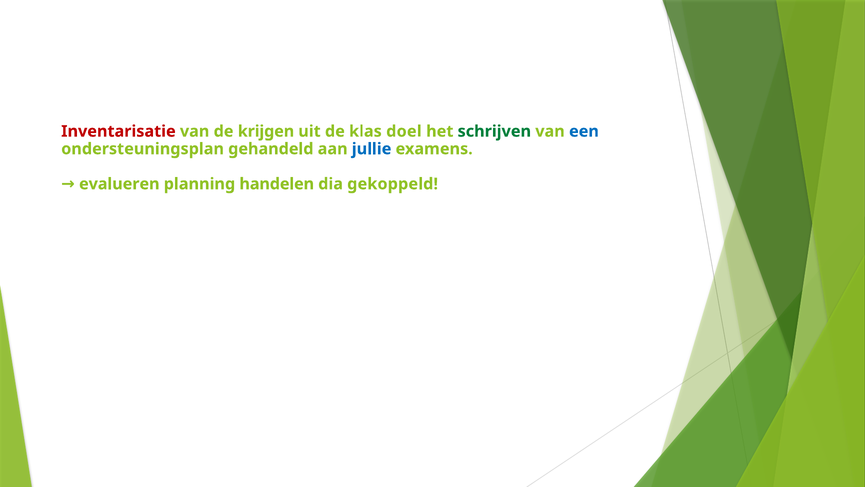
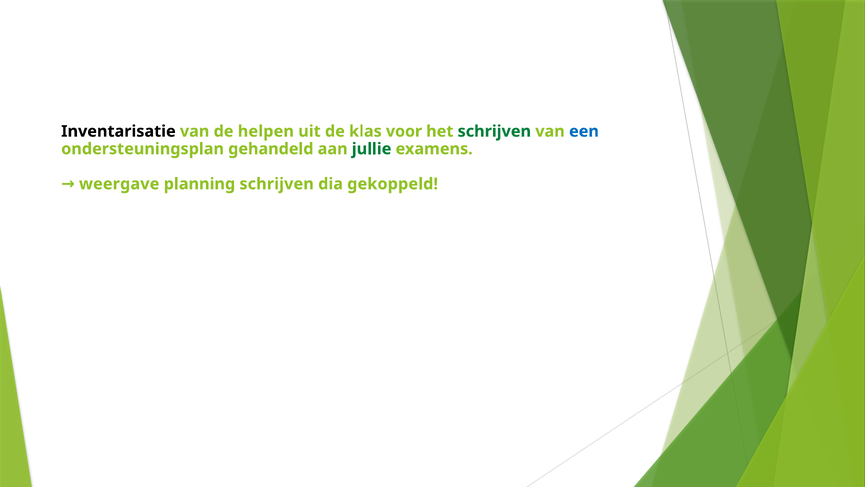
Inventarisatie colour: red -> black
krijgen: krijgen -> helpen
doel: doel -> voor
jullie colour: blue -> green
evalueren: evalueren -> weergave
planning handelen: handelen -> schrijven
